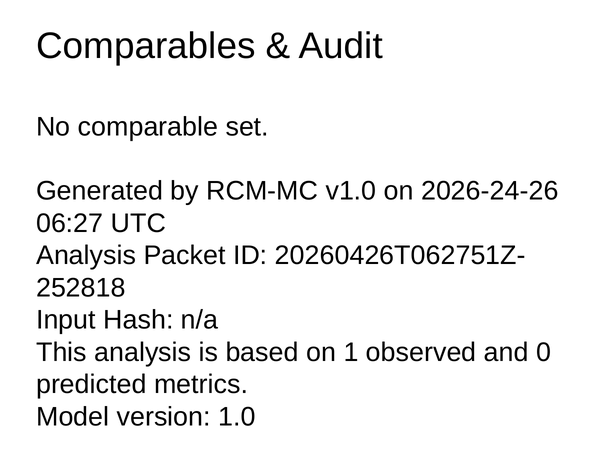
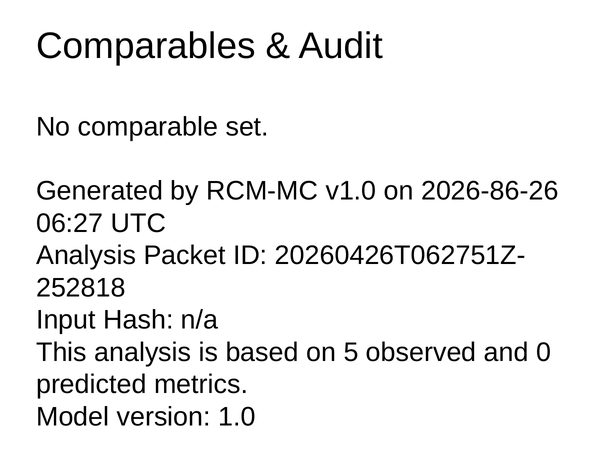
2026-24-26: 2026-24-26 -> 2026-86-26
1: 1 -> 5
